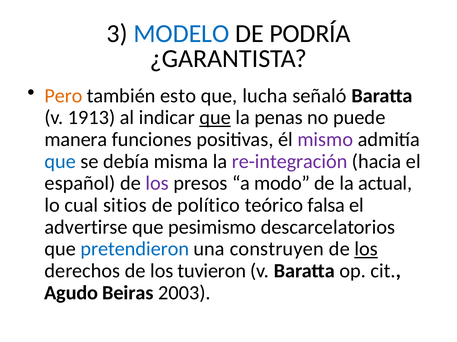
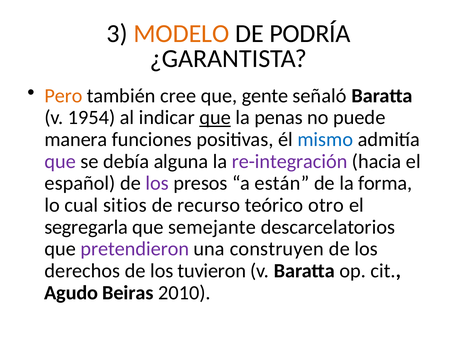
MODELO colour: blue -> orange
esto: esto -> cree
lucha: lucha -> gente
1913: 1913 -> 1954
mismo colour: purple -> blue
que at (60, 162) colour: blue -> purple
misma: misma -> alguna
modo: modo -> están
actual: actual -> forma
político: político -> recurso
falsa: falsa -> otro
advertirse: advertirse -> segregarla
pesimismo: pesimismo -> semejante
pretendieron colour: blue -> purple
los at (366, 250) underline: present -> none
2003: 2003 -> 2010
